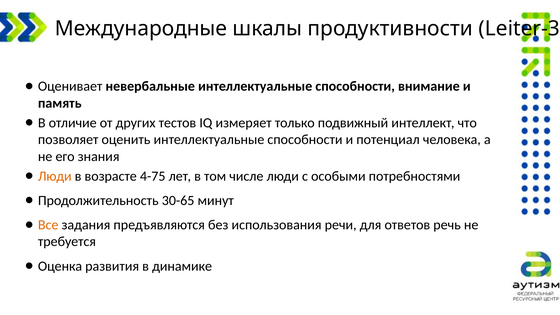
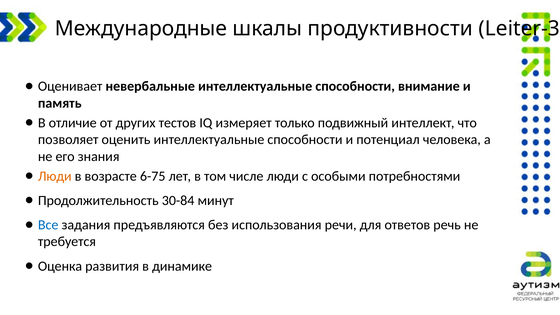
4-75: 4-75 -> 6-75
30-65: 30-65 -> 30-84
Все colour: orange -> blue
